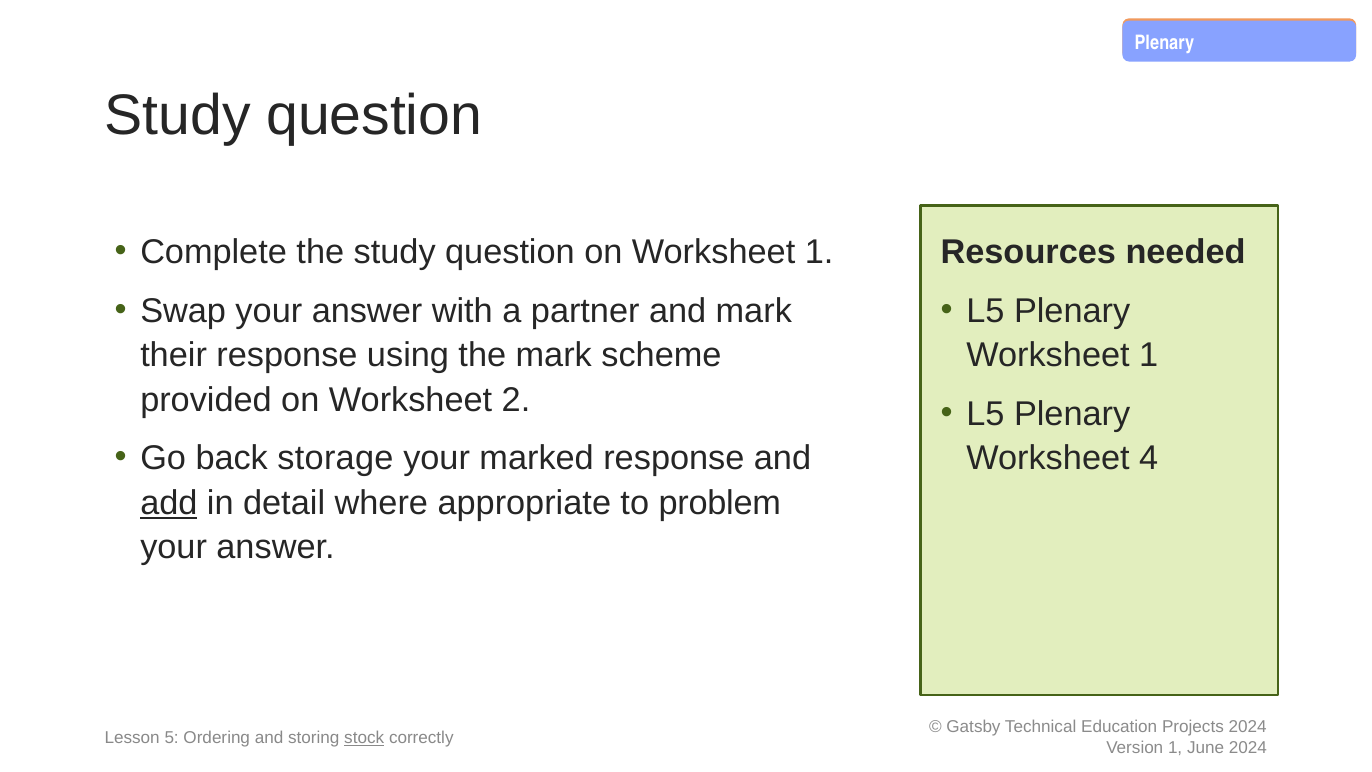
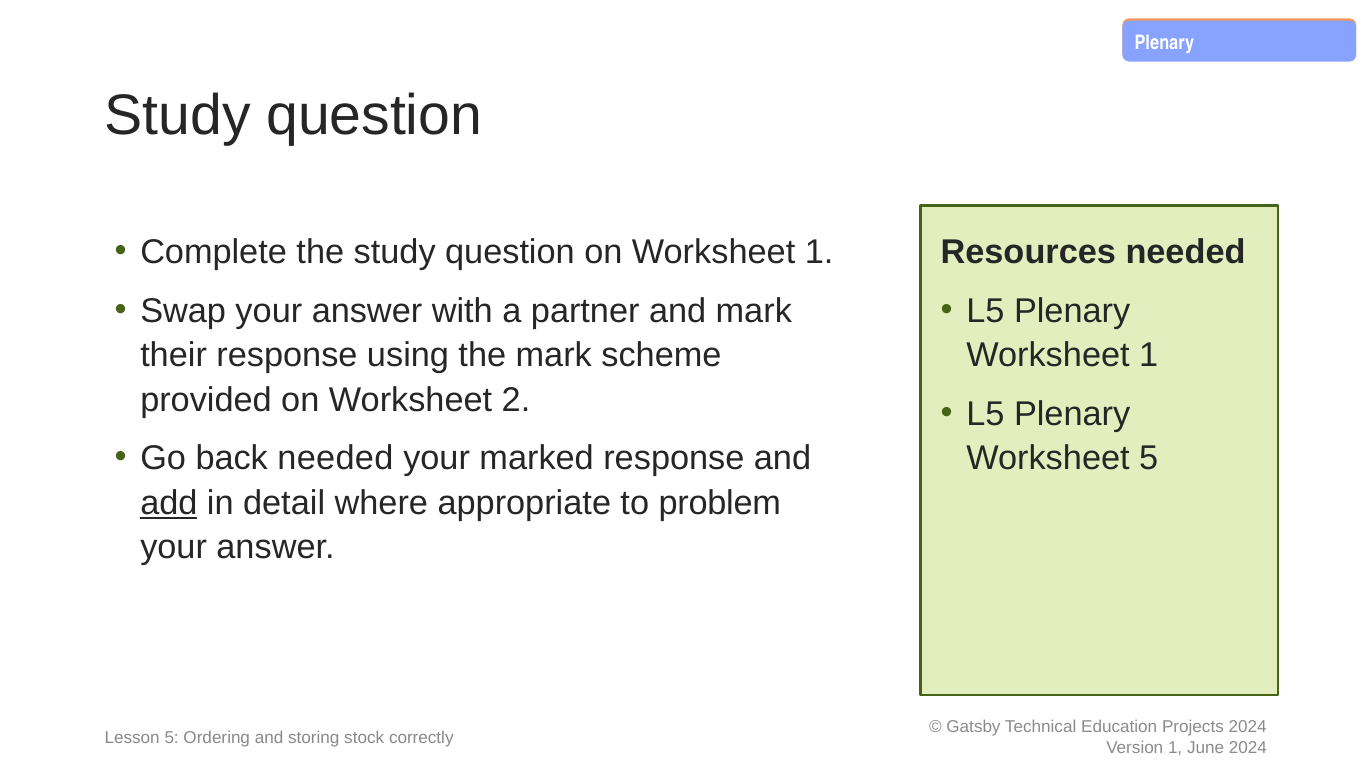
back storage: storage -> needed
Worksheet 4: 4 -> 5
stock underline: present -> none
